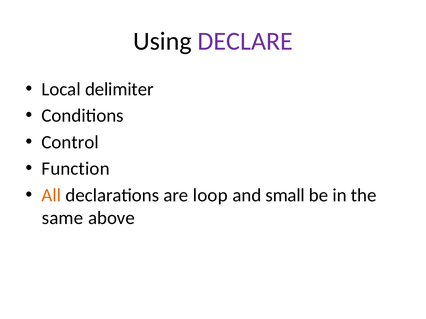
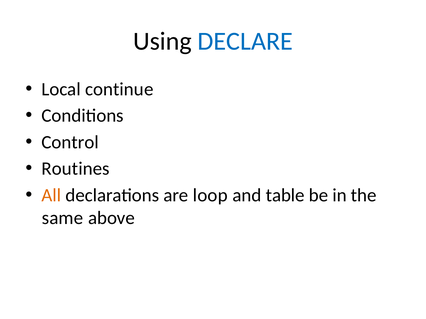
DECLARE colour: purple -> blue
delimiter: delimiter -> continue
Function: Function -> Routines
small: small -> table
